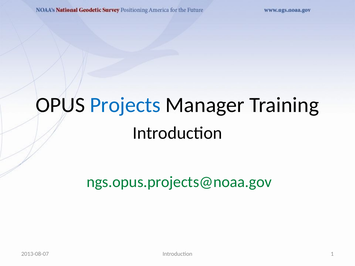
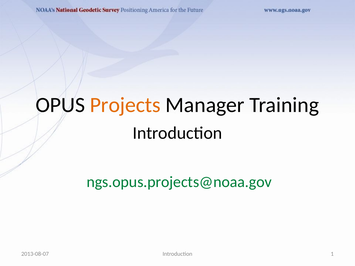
Projects colour: blue -> orange
